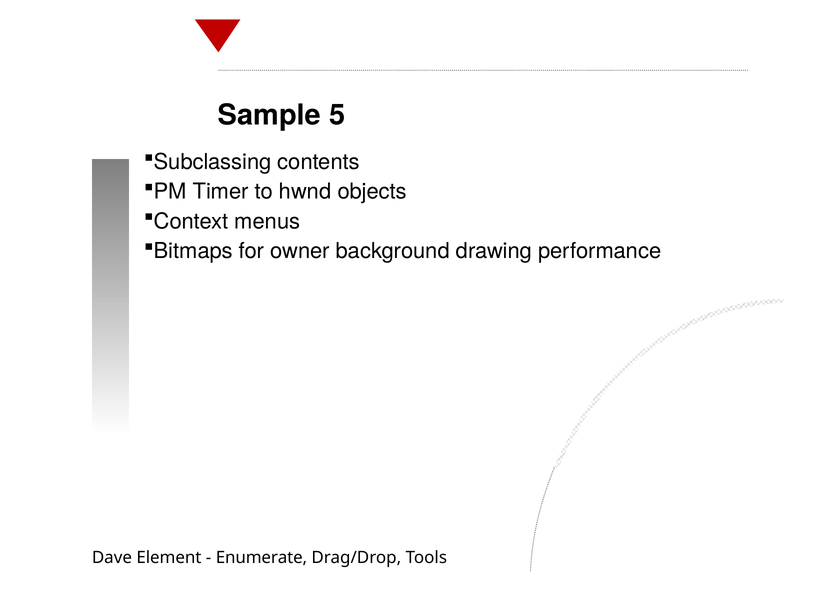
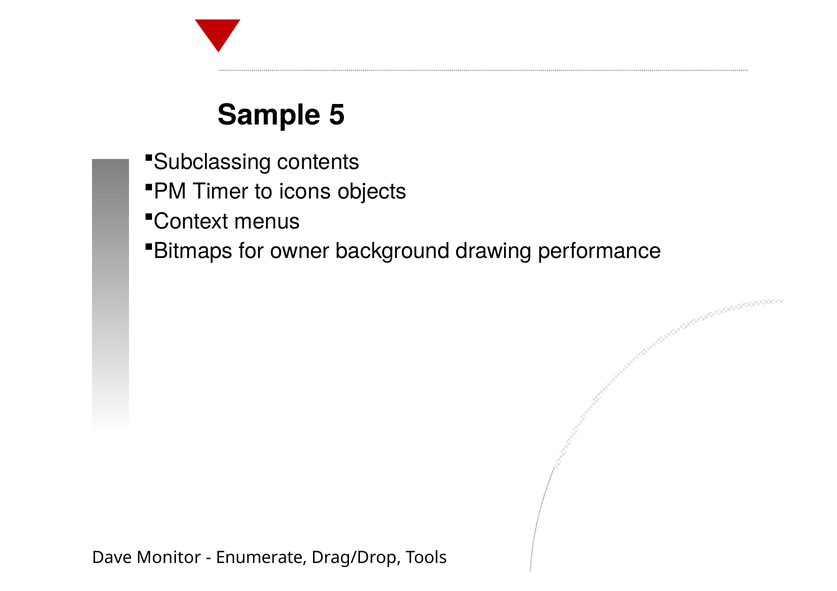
hwnd: hwnd -> icons
Element: Element -> Monitor
